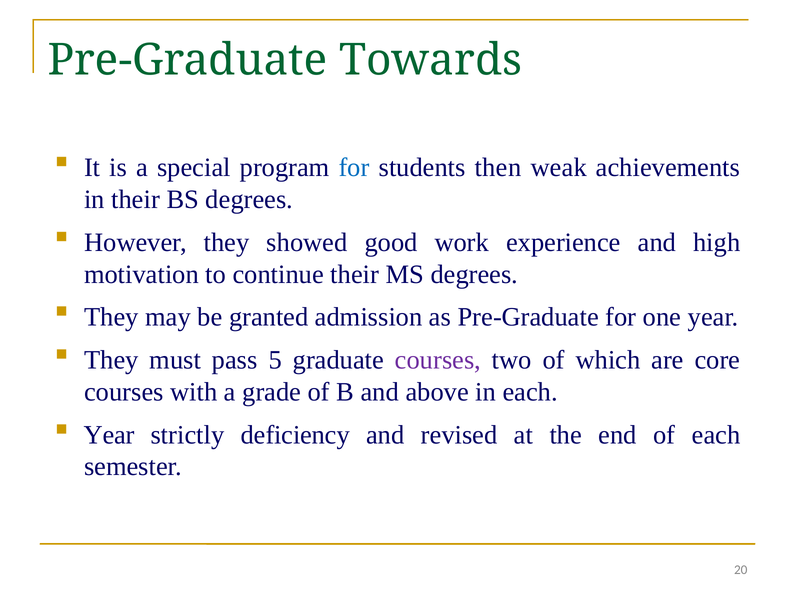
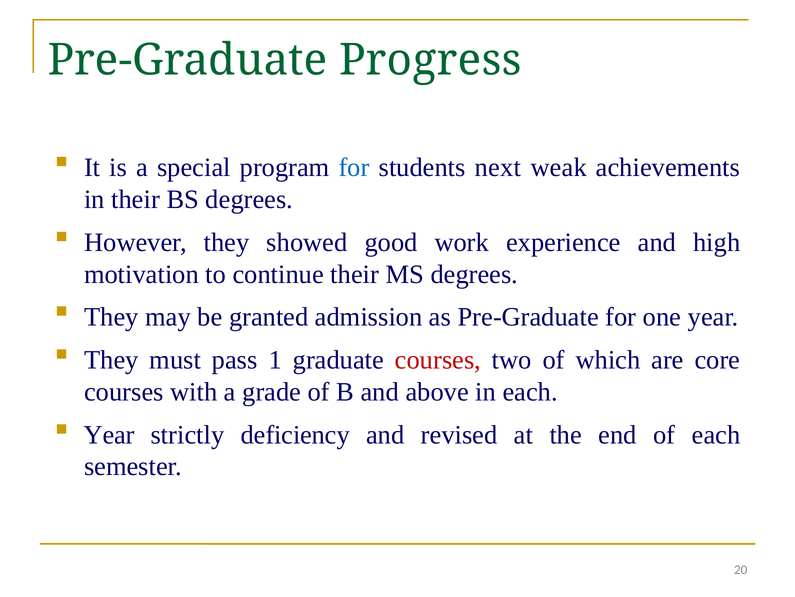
Towards: Towards -> Progress
then: then -> next
5: 5 -> 1
courses at (438, 360) colour: purple -> red
